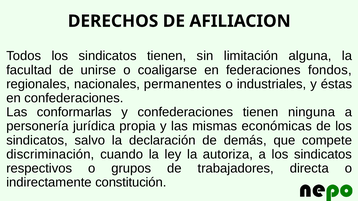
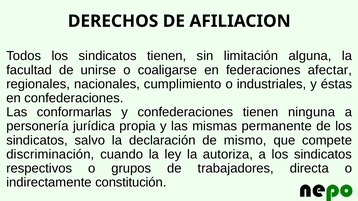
fondos: fondos -> afectar
permanentes: permanentes -> cumplimiento
económicas: económicas -> permanente
demás: demás -> mismo
